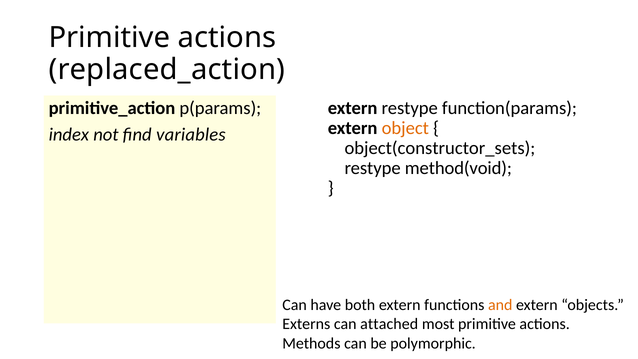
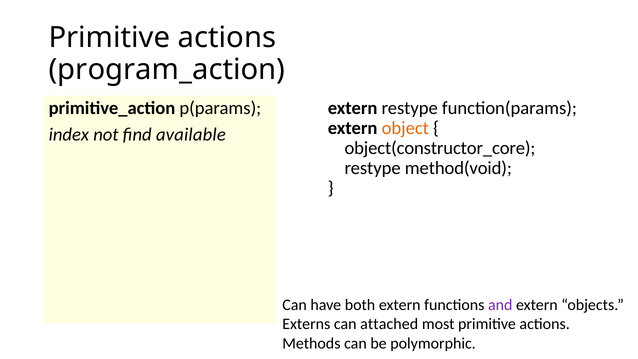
replaced_action: replaced_action -> program_action
variables: variables -> available
object(constructor_sets: object(constructor_sets -> object(constructor_core
and colour: orange -> purple
